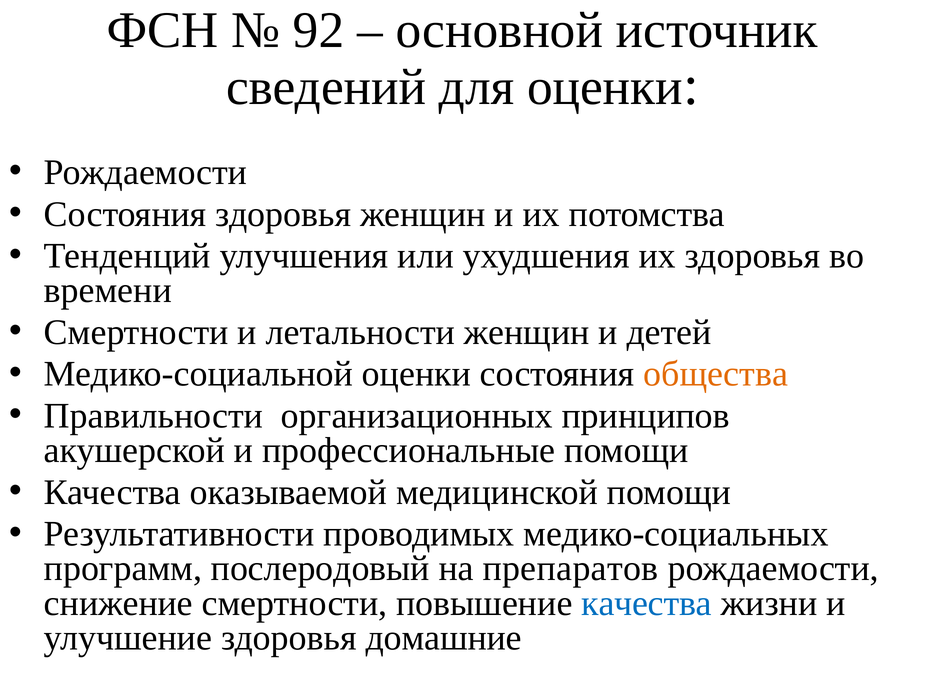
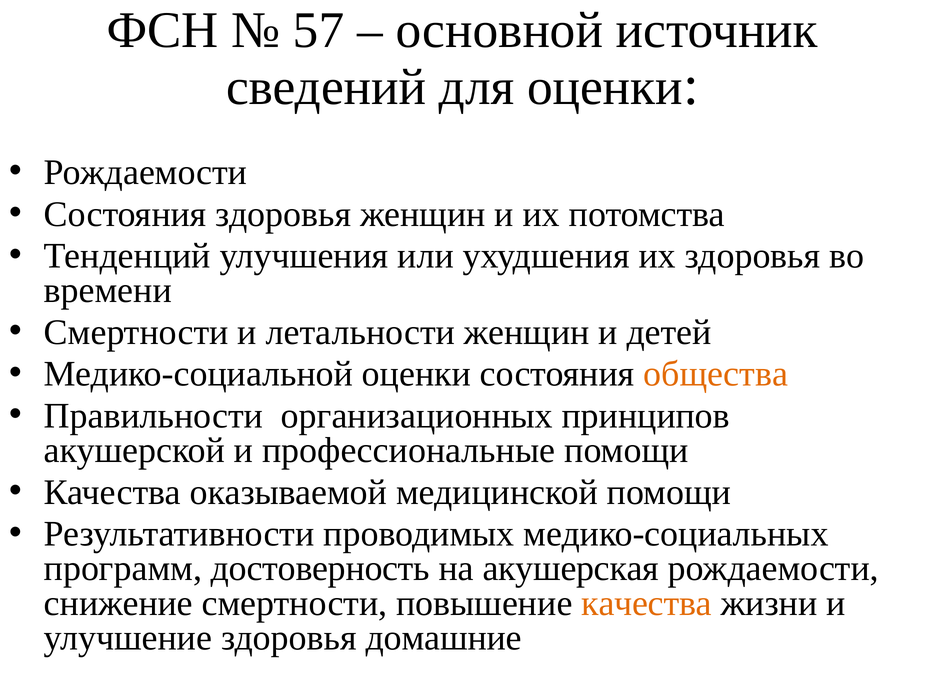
92: 92 -> 57
послеродовый: послеродовый -> достоверность
препаратов: препаратов -> акушерская
качества at (647, 603) colour: blue -> orange
